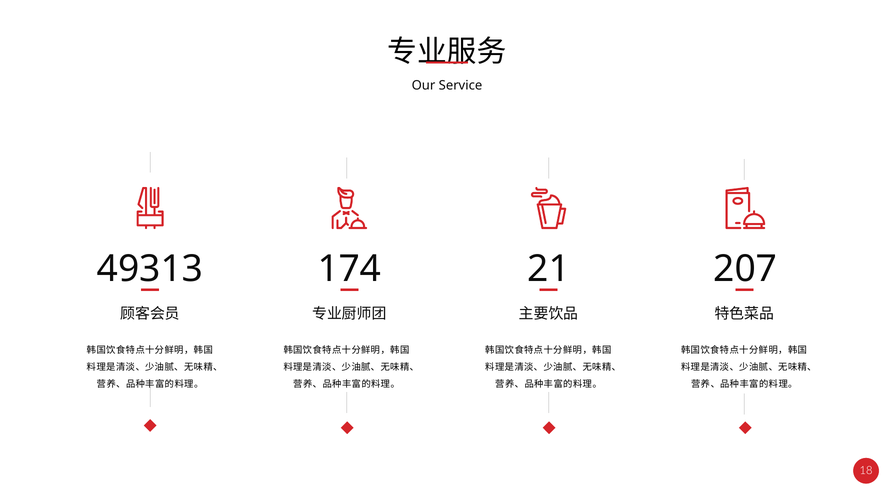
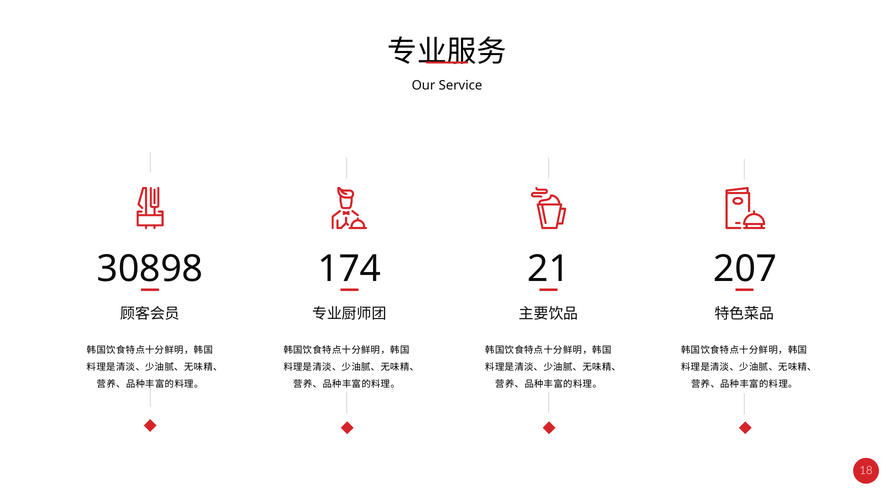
49313: 49313 -> 30898
